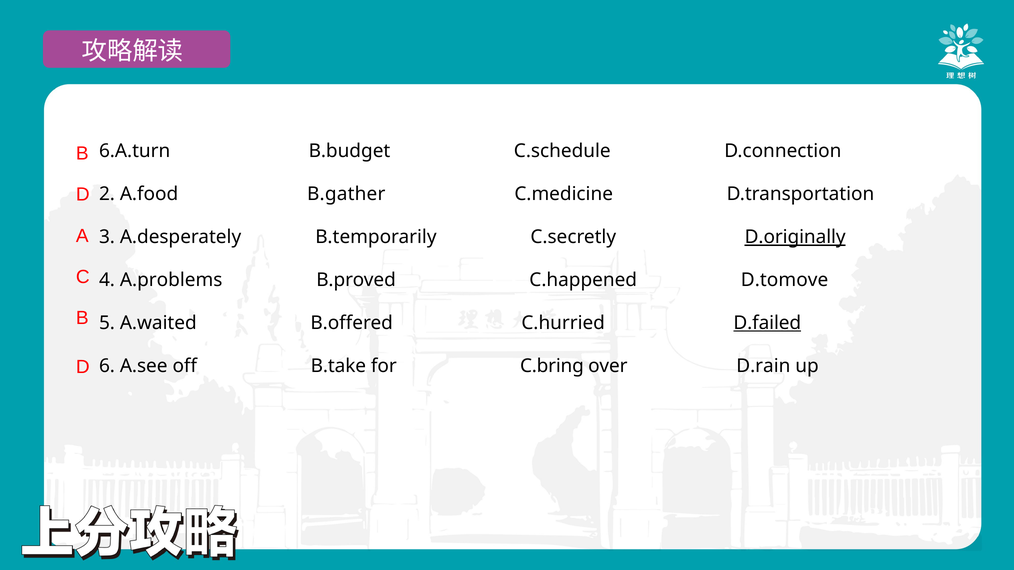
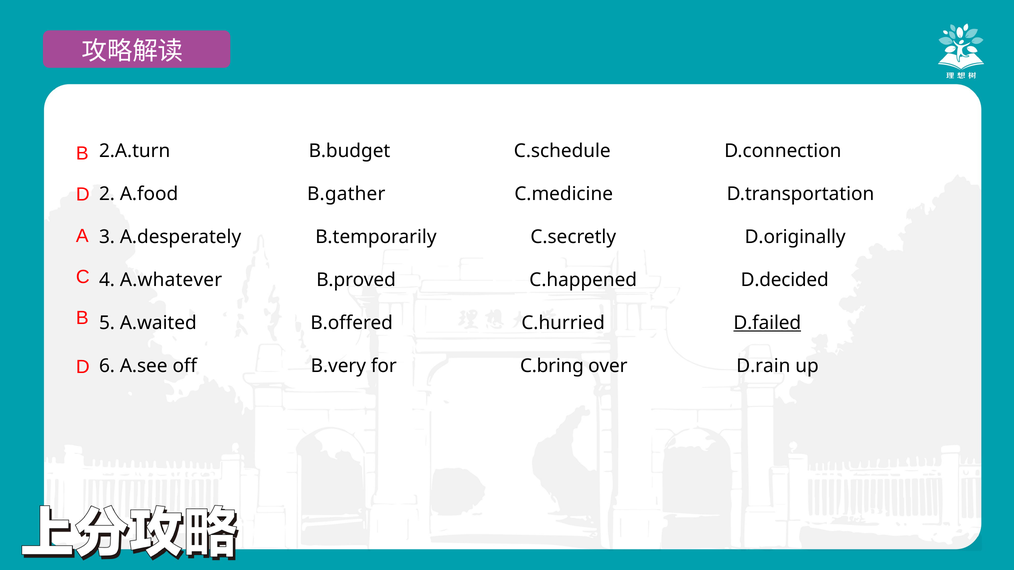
6.A.turn: 6.A.turn -> 2.A.turn
D.originally underline: present -> none
A.problems: A.problems -> A.whatever
D.tomove: D.tomove -> D.decided
B.take: B.take -> B.very
